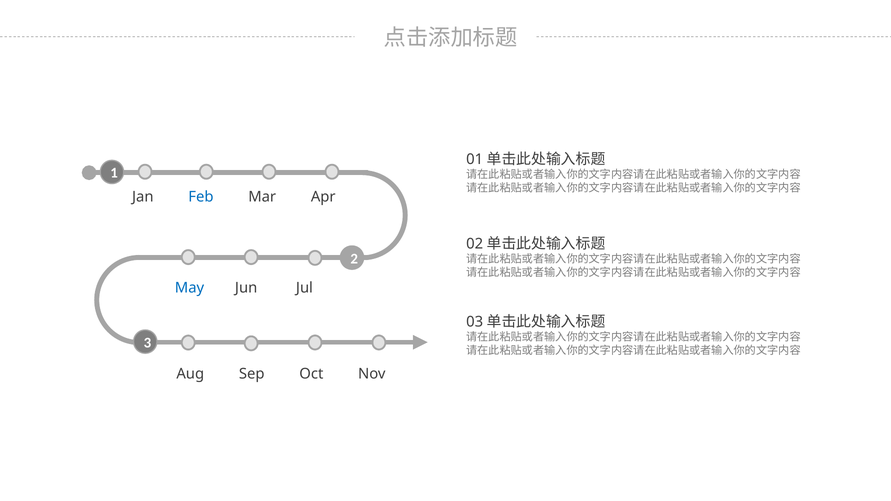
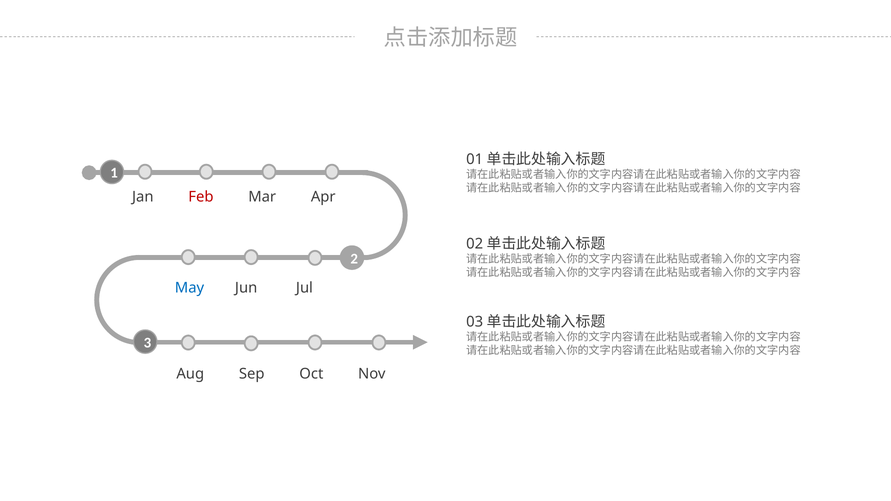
Feb colour: blue -> red
